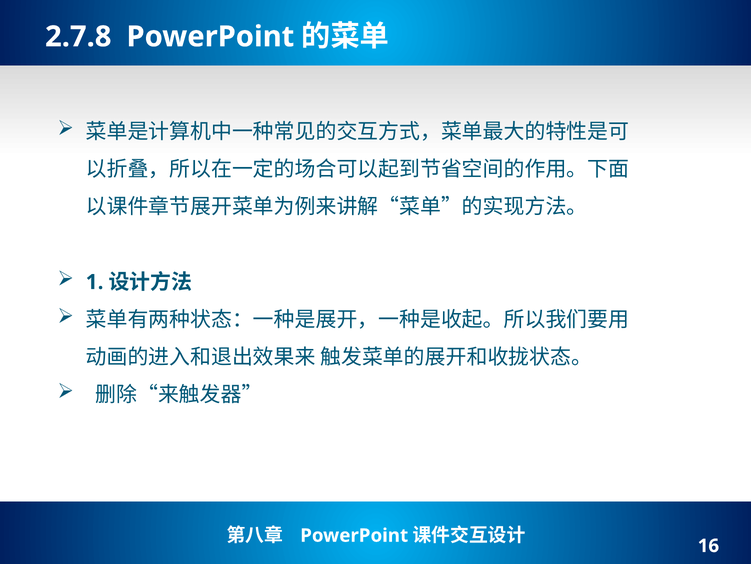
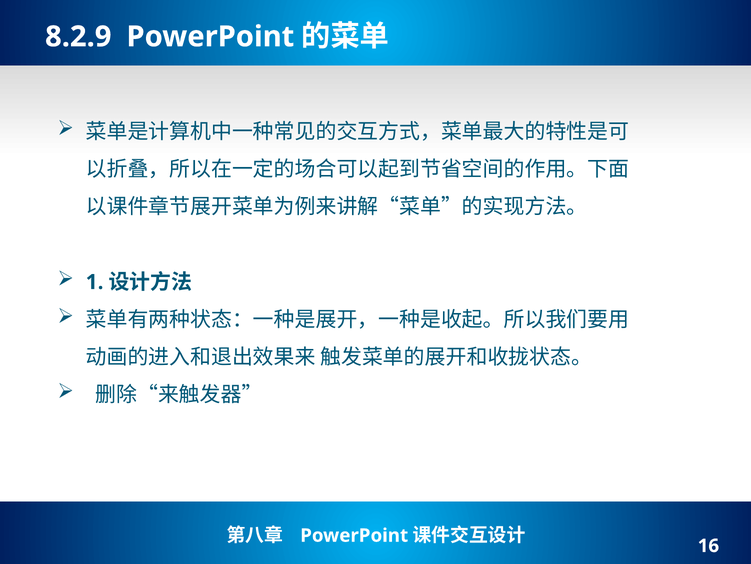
2.7.8: 2.7.8 -> 8.2.9
